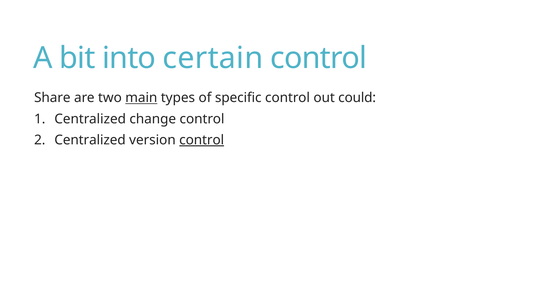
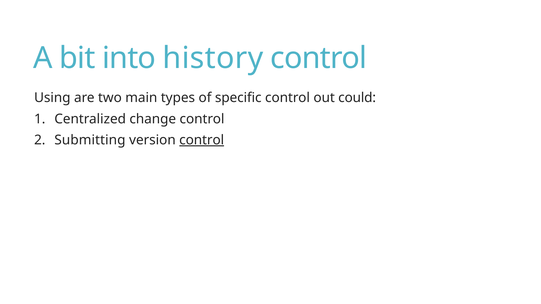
certain: certain -> history
Share: Share -> Using
main underline: present -> none
Centralized at (90, 140): Centralized -> Submitting
